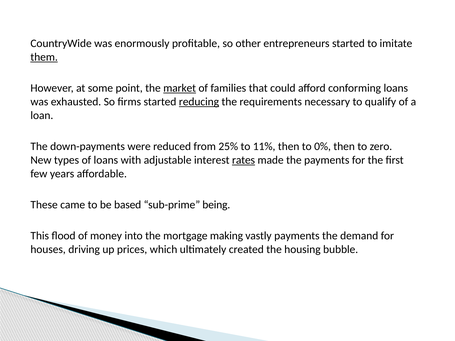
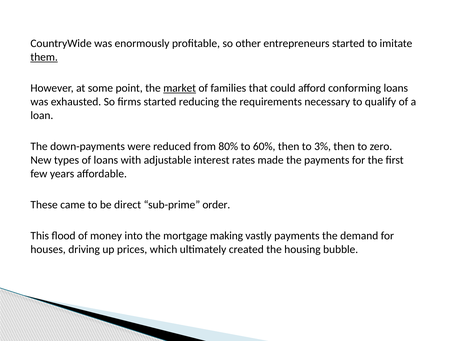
reducing underline: present -> none
25%: 25% -> 80%
11%: 11% -> 60%
0%: 0% -> 3%
rates underline: present -> none
based: based -> direct
being: being -> order
